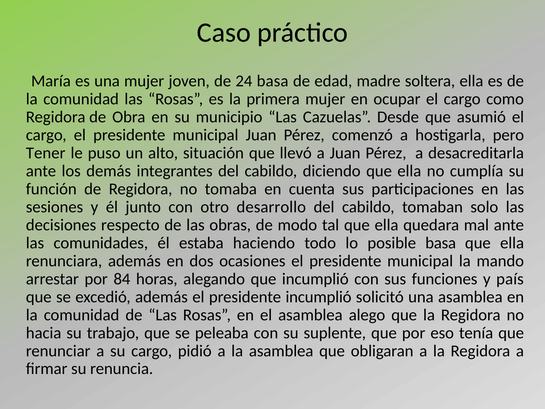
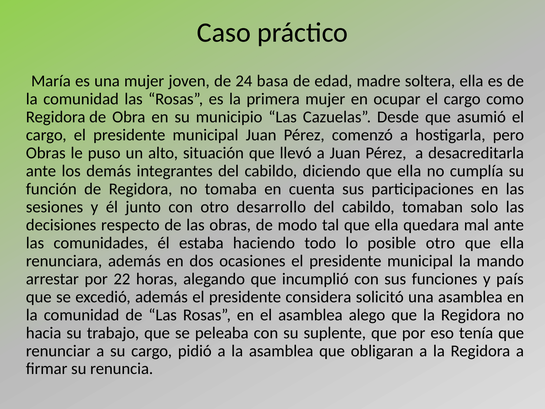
Tener at (46, 153): Tener -> Obras
posible basa: basa -> otro
84: 84 -> 22
presidente incumplió: incumplió -> considera
